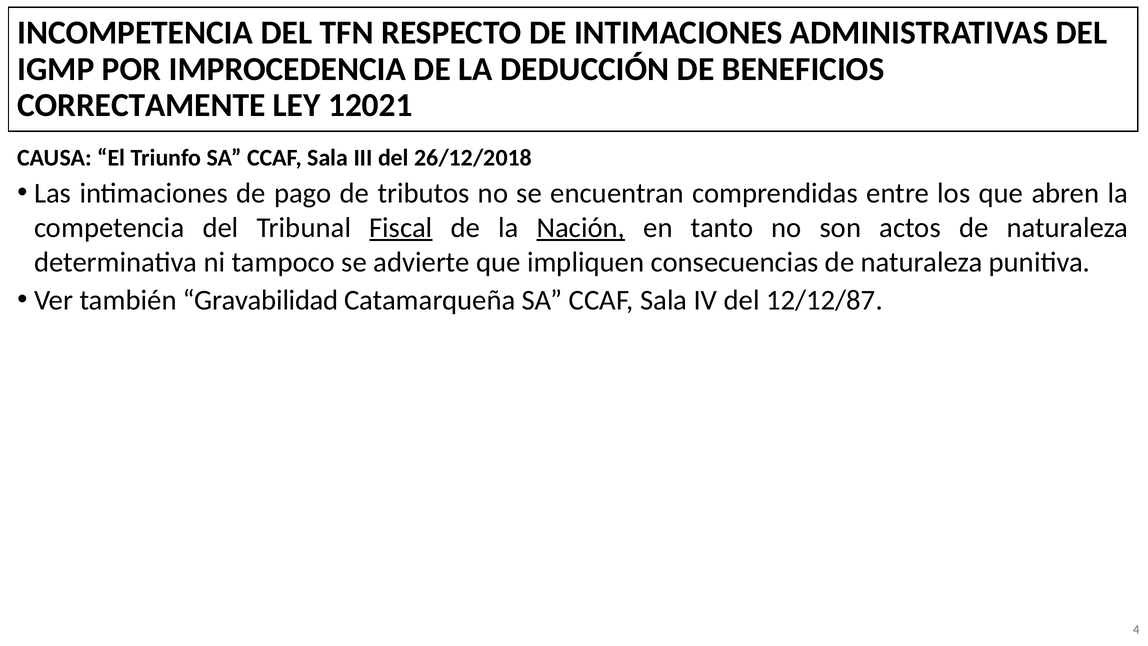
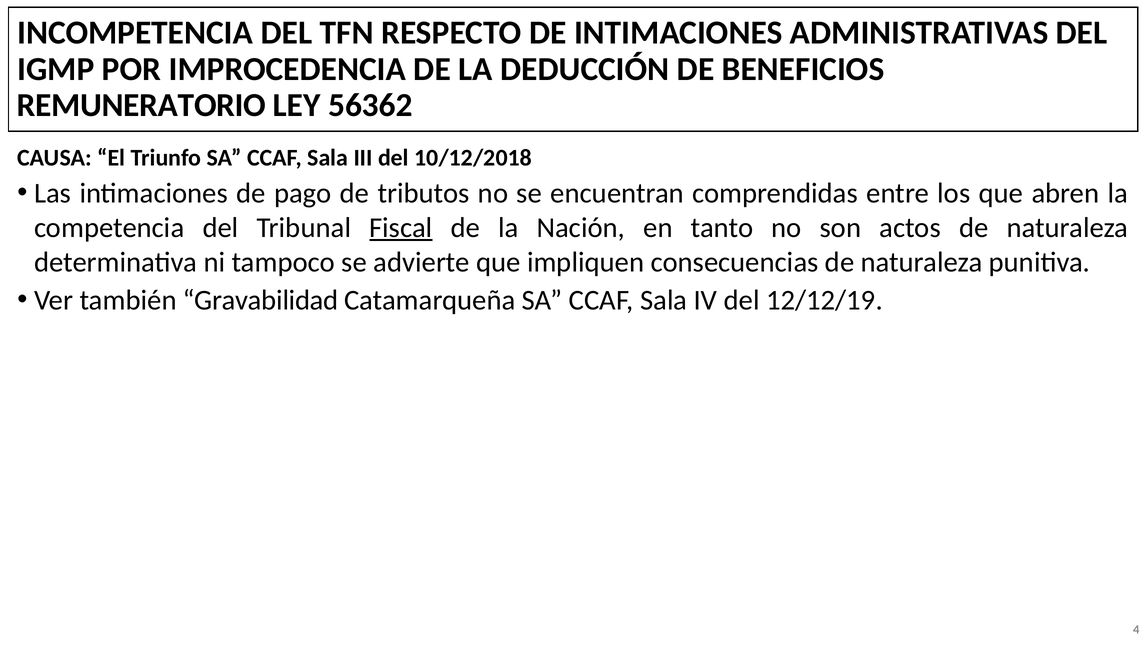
CORRECTAMENTE: CORRECTAMENTE -> REMUNERATORIO
12021: 12021 -> 56362
26/12/2018: 26/12/2018 -> 10/12/2018
Nación underline: present -> none
12/12/87: 12/12/87 -> 12/12/19
